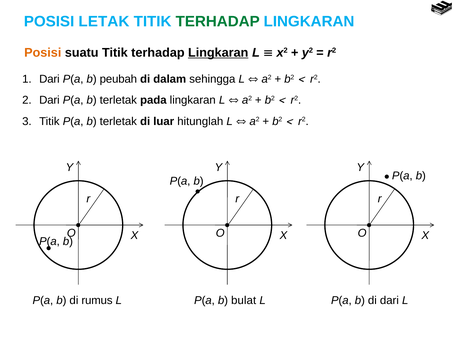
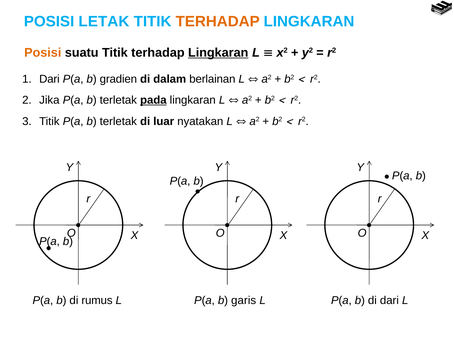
TERHADAP at (218, 21) colour: green -> orange
peubah: peubah -> gradien
sehingga: sehingga -> berlainan
Dari at (49, 100): Dari -> Jika
pada underline: none -> present
hitunglah: hitunglah -> nyatakan
bulat: bulat -> garis
